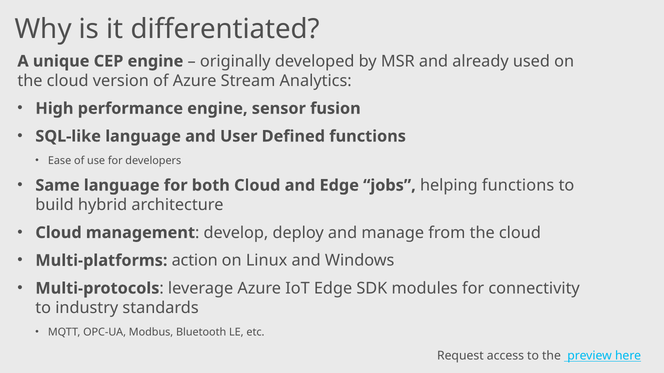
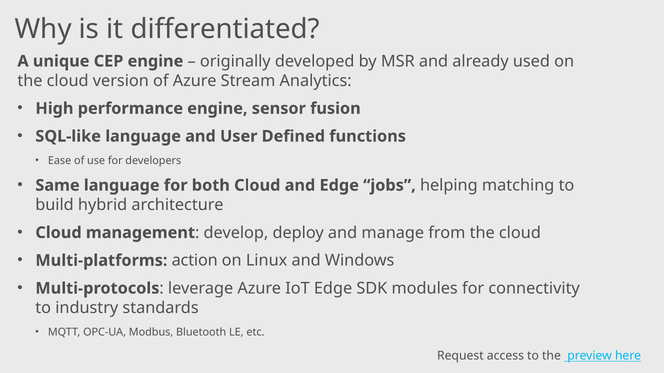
helping functions: functions -> matching
